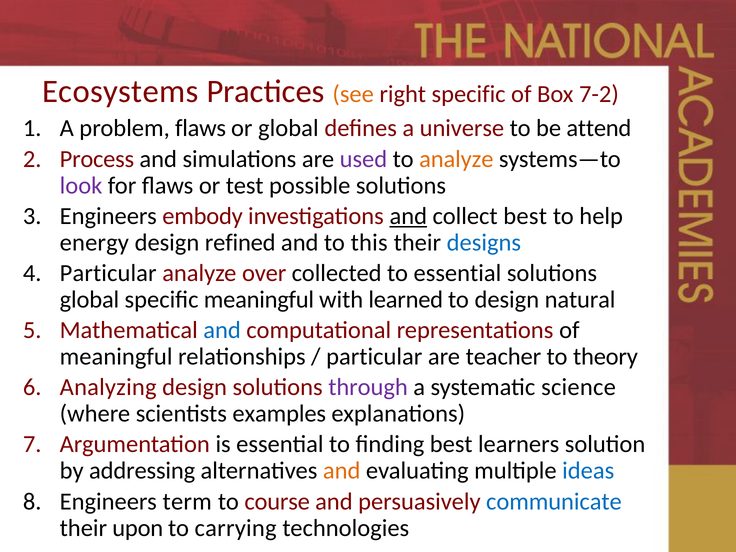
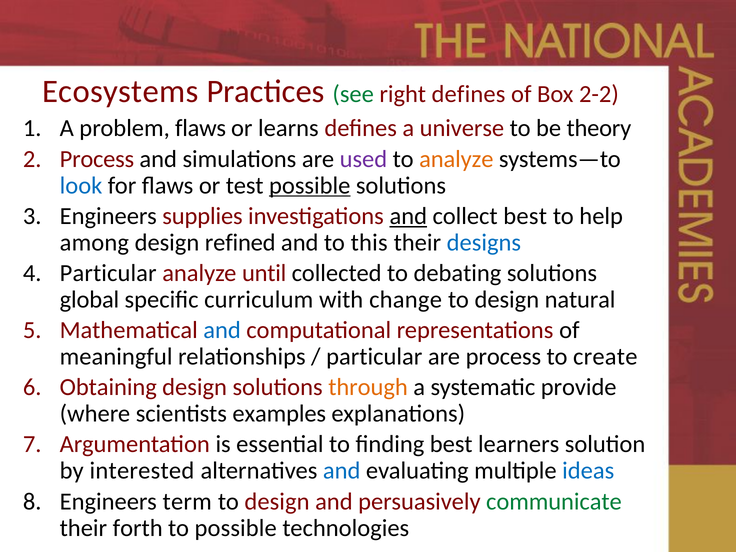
see colour: orange -> green
right specific: specific -> defines
7-2: 7-2 -> 2-2
or global: global -> learns
attend: attend -> theory
look colour: purple -> blue
possible at (310, 185) underline: none -> present
embody: embody -> supplies
energy: energy -> among
over: over -> until
to essential: essential -> debating
specific meaningful: meaningful -> curriculum
learned: learned -> change
are teacher: teacher -> process
theory: theory -> create
Analyzing: Analyzing -> Obtaining
through colour: purple -> orange
science: science -> provide
addressing: addressing -> interested
and at (342, 471) colour: orange -> blue
course at (277, 501): course -> design
communicate colour: blue -> green
upon: upon -> forth
to carrying: carrying -> possible
